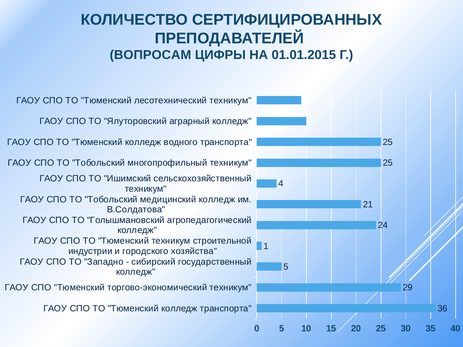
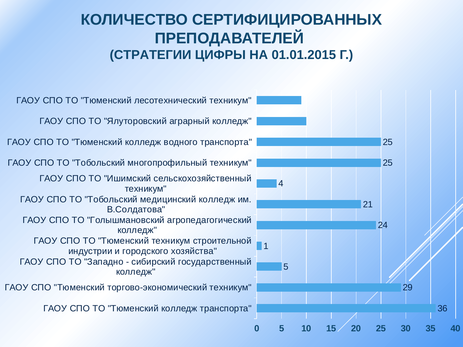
ВОПРОСАМ: ВОПРОСАМ -> СТРАТЕГИИ
